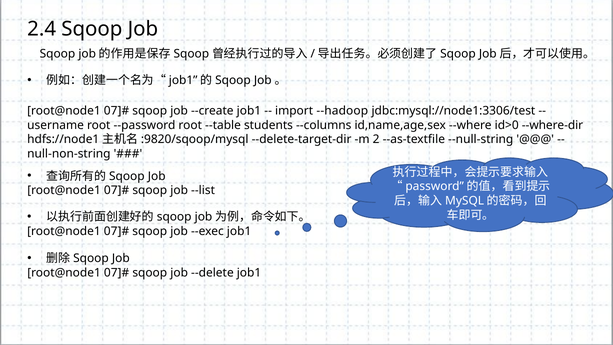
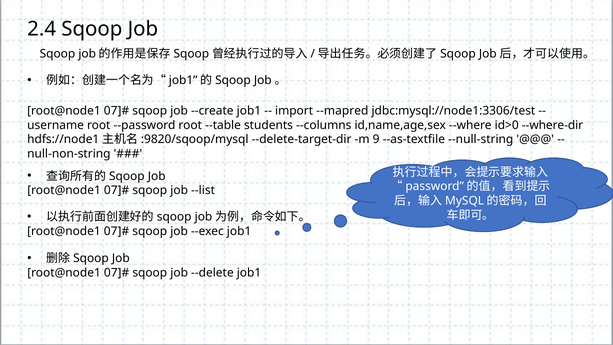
--hadoop: --hadoop -> --mapred
2: 2 -> 9
